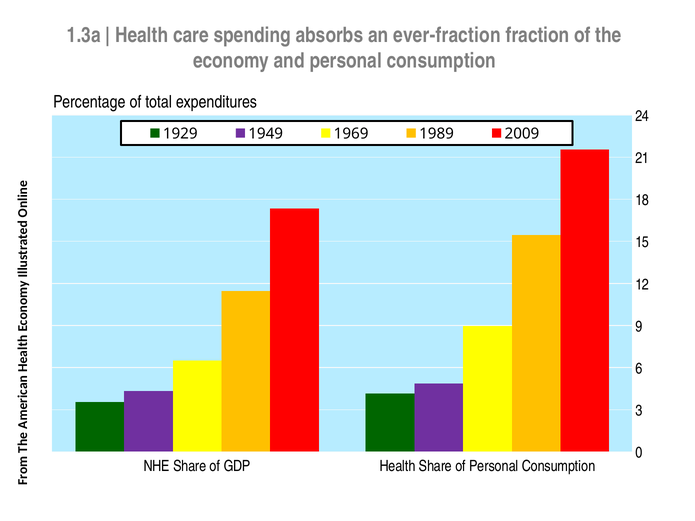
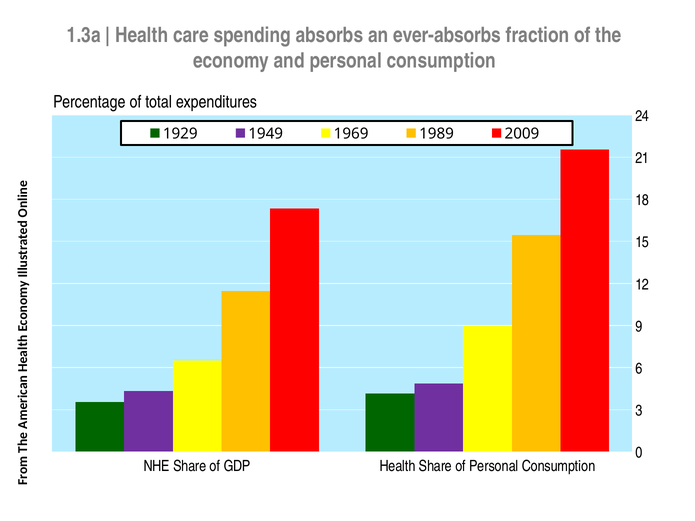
ever-fraction: ever-fraction -> ever-absorbs
